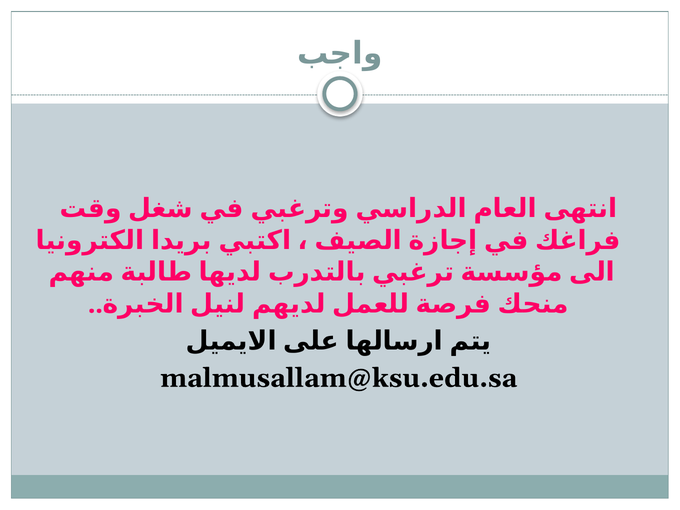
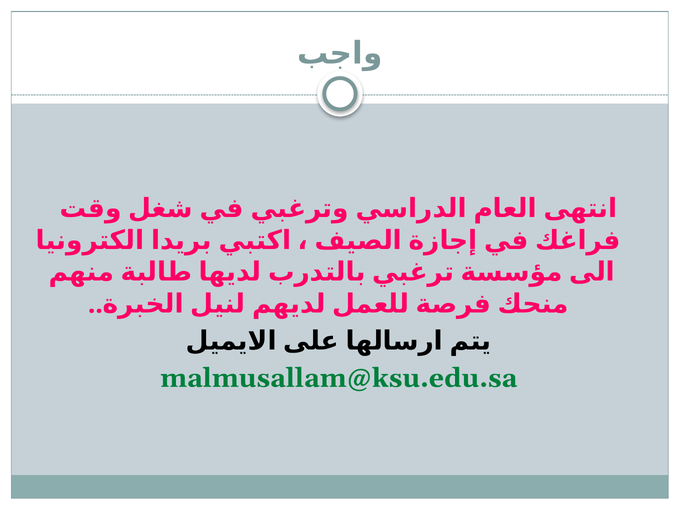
malmusallam@ksu.edu.sa colour: black -> green
